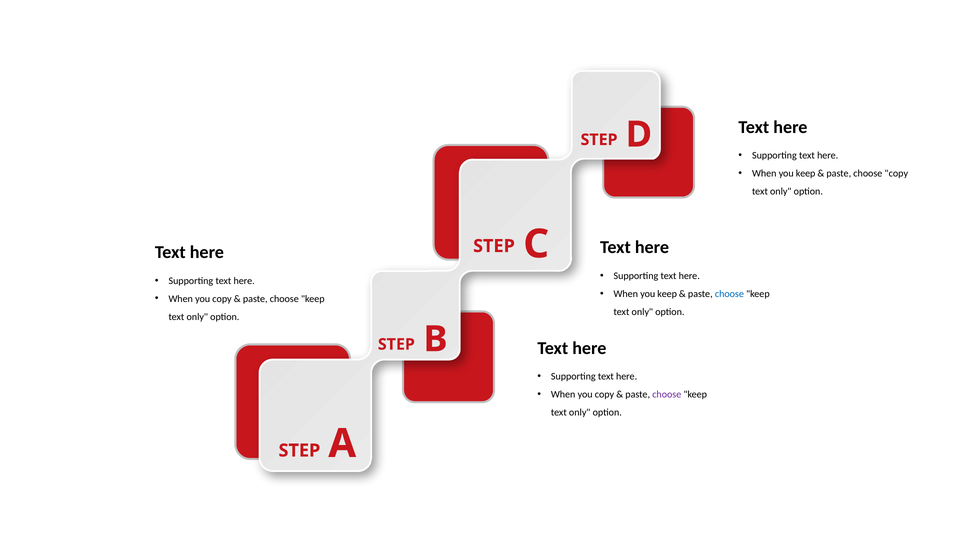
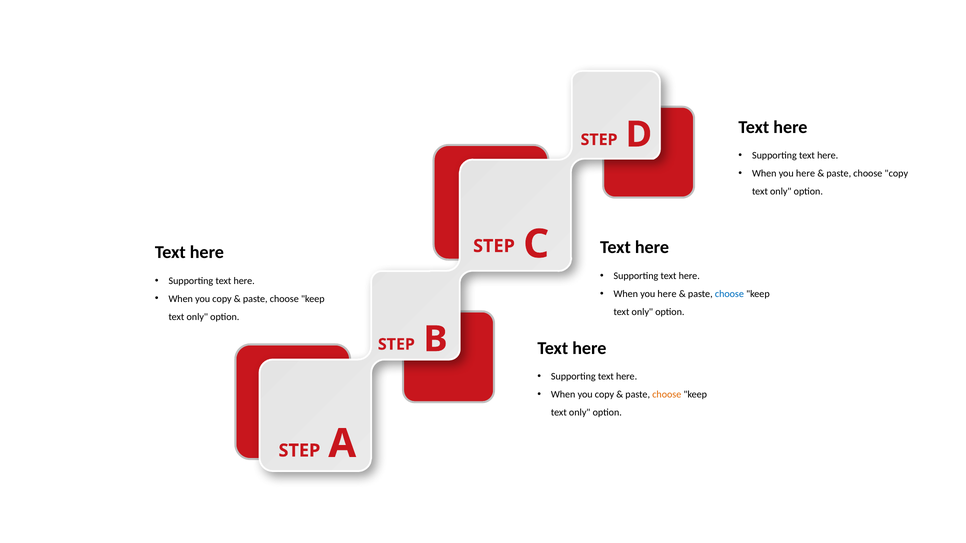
keep at (806, 174): keep -> here
keep at (667, 294): keep -> here
choose at (667, 395) colour: purple -> orange
